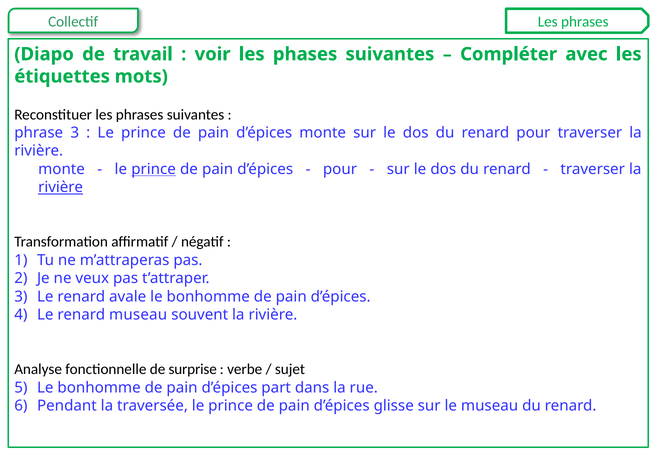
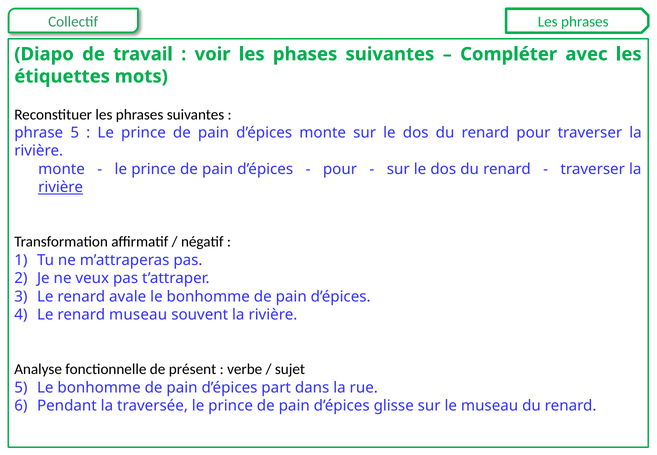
phrase 3: 3 -> 5
prince at (154, 169) underline: present -> none
surprise: surprise -> présent
